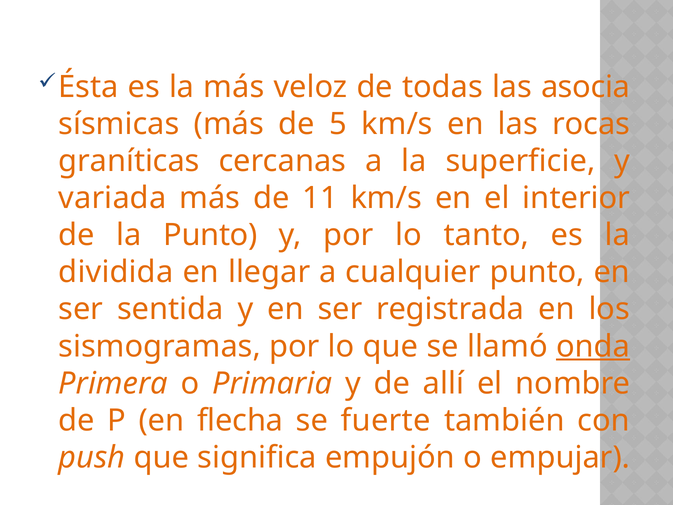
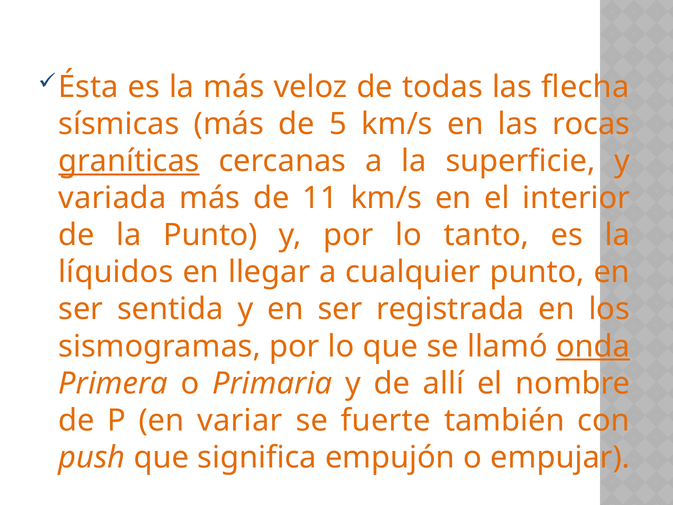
asocia: asocia -> flecha
graníticas underline: none -> present
dividida: dividida -> líquidos
flecha: flecha -> variar
